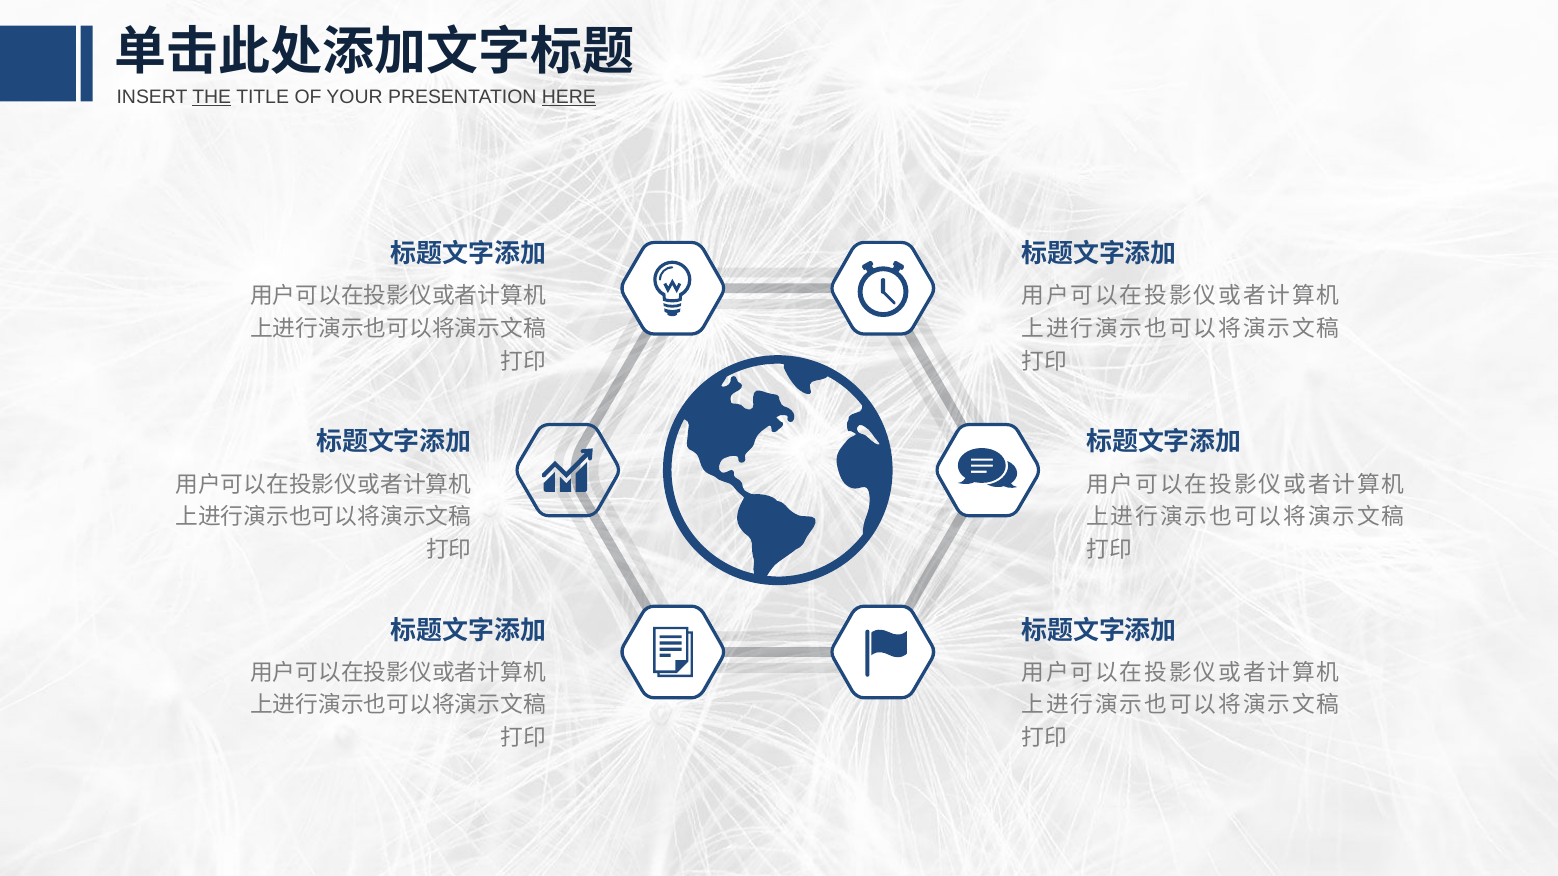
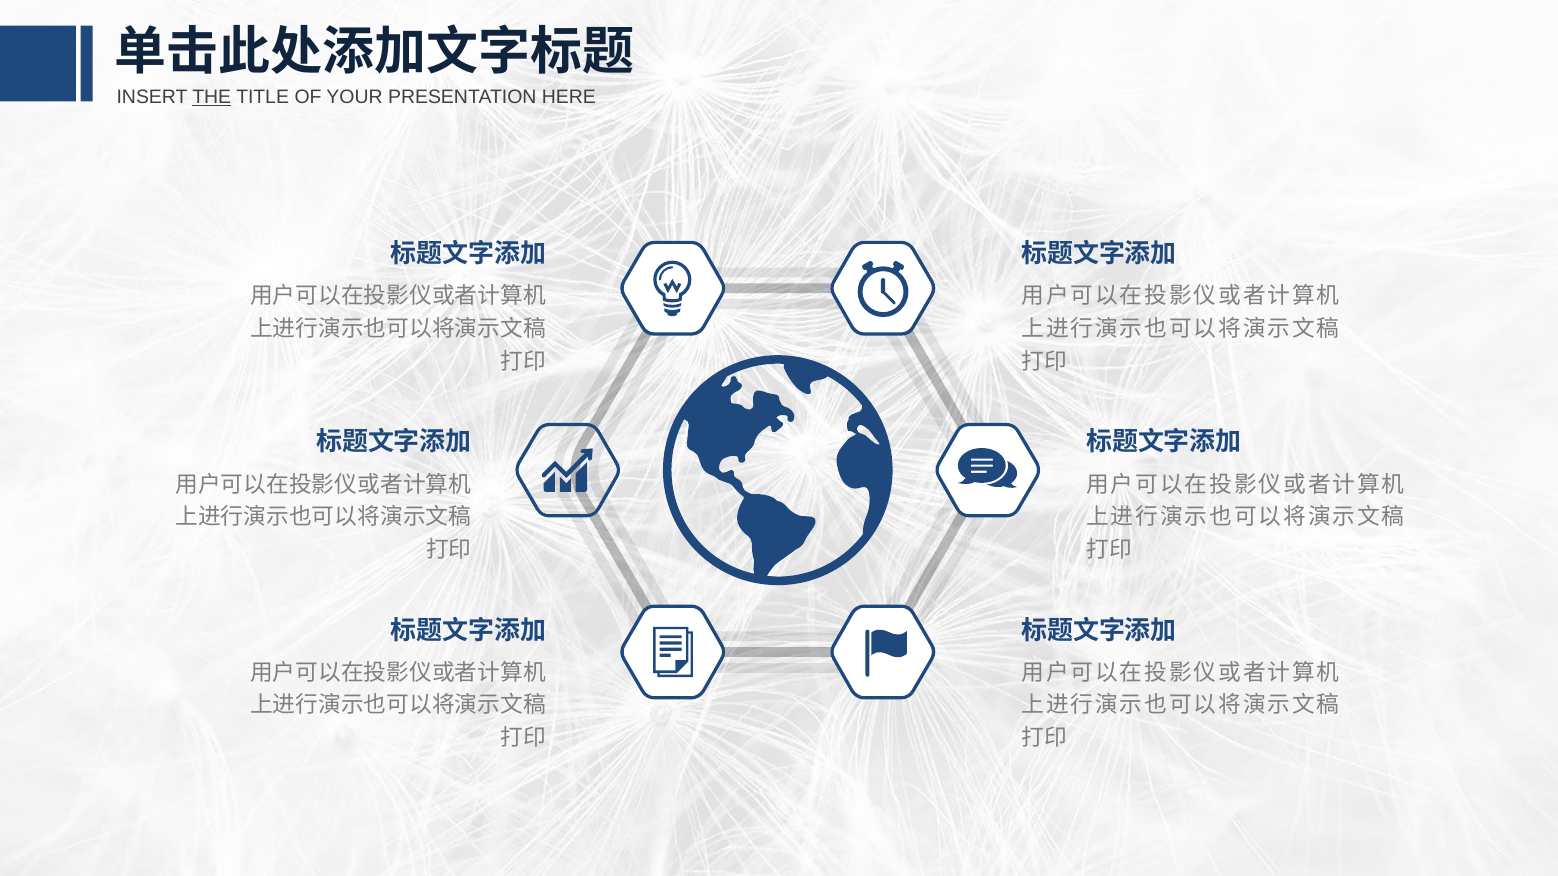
HERE underline: present -> none
